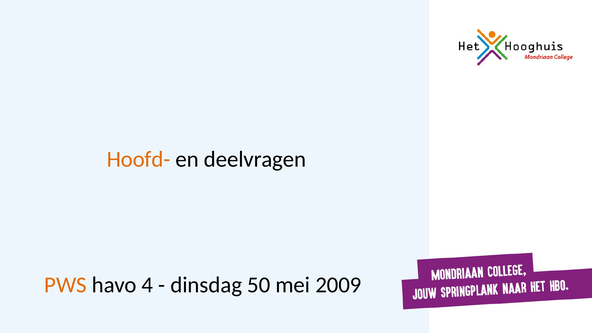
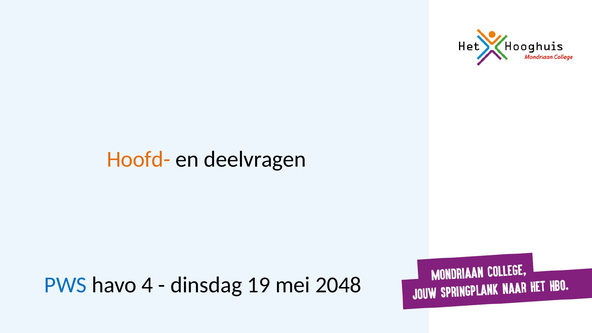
PWS colour: orange -> blue
50: 50 -> 19
2009: 2009 -> 2048
